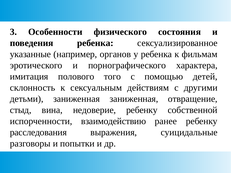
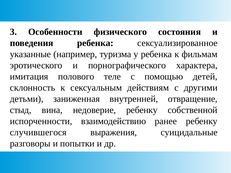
органов: органов -> туризма
того: того -> теле
заниженная заниженная: заниженная -> внутренней
расследования: расследования -> случившегося
